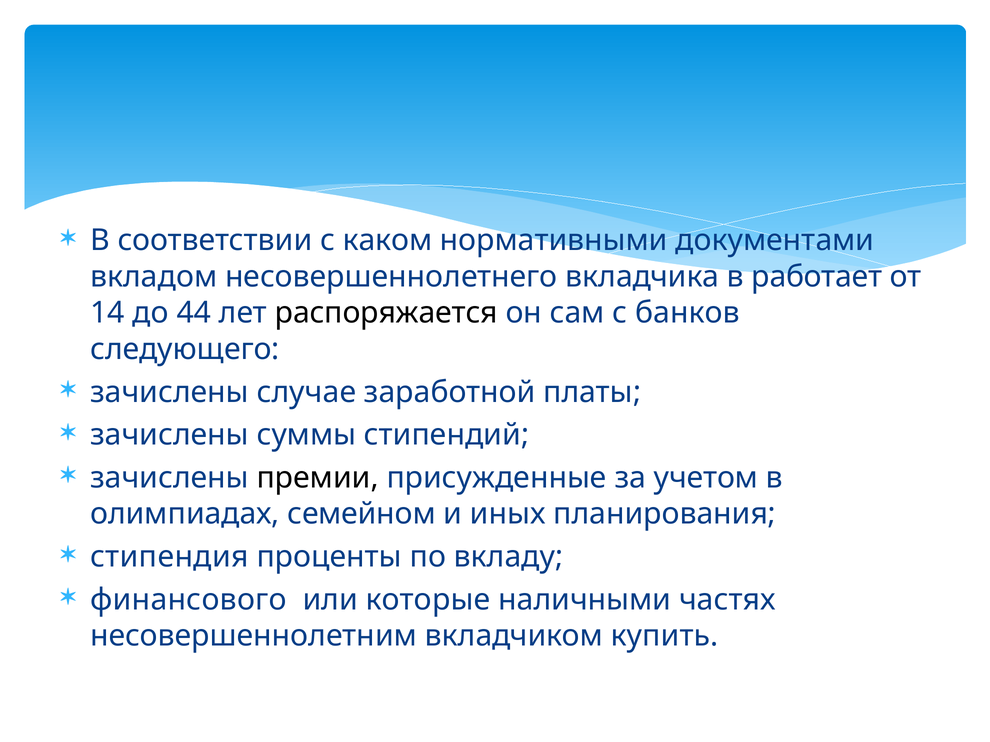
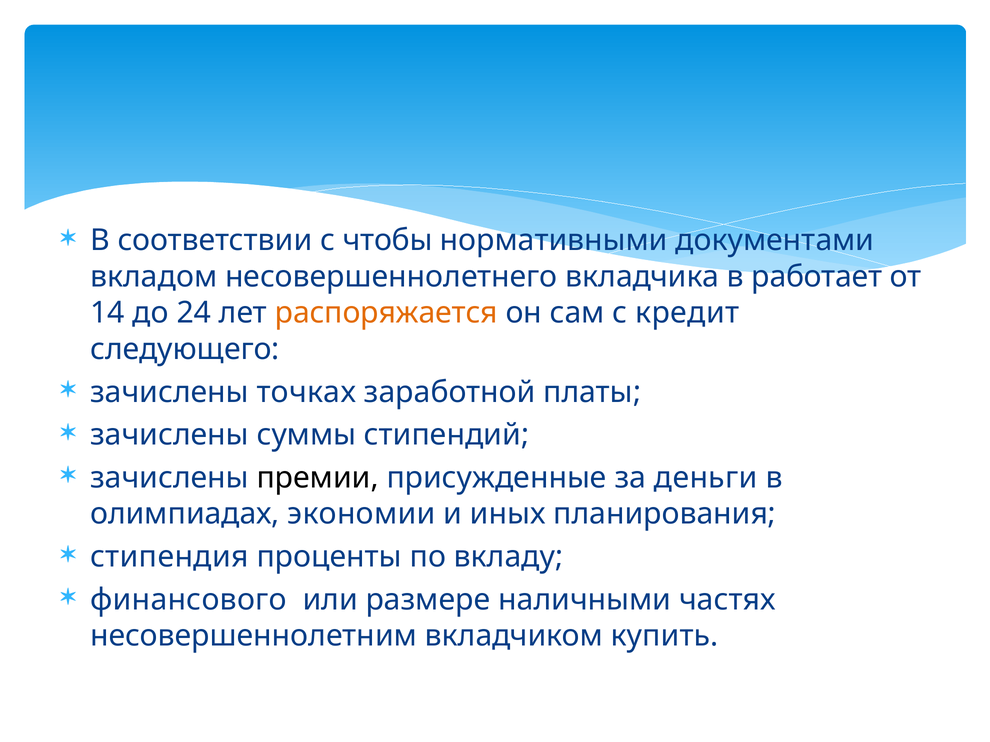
каком: каком -> чтобы
44: 44 -> 24
распоряжается colour: black -> orange
банков: банков -> кредит
случае: случае -> точках
учетом: учетом -> деньги
семейном: семейном -> экономии
которые: которые -> размере
